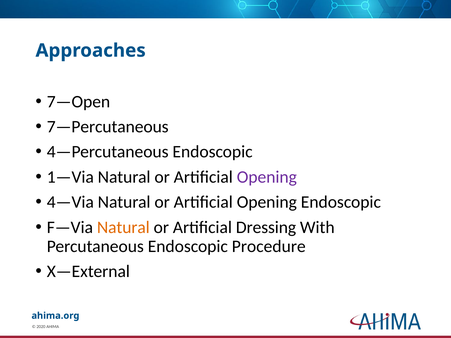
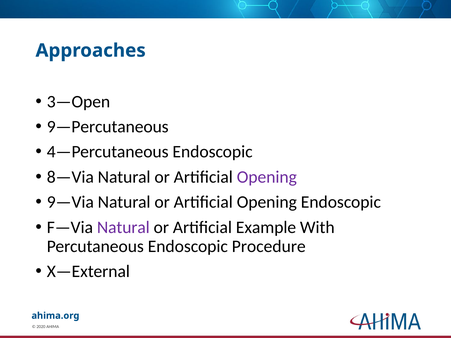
7—Open: 7—Open -> 3—Open
7—Percutaneous: 7—Percutaneous -> 9—Percutaneous
1—Via: 1—Via -> 8—Via
4—Via: 4—Via -> 9—Via
Natural at (123, 228) colour: orange -> purple
Dressing: Dressing -> Example
